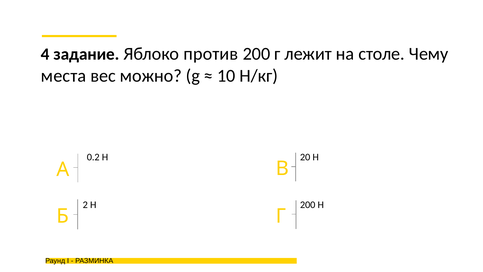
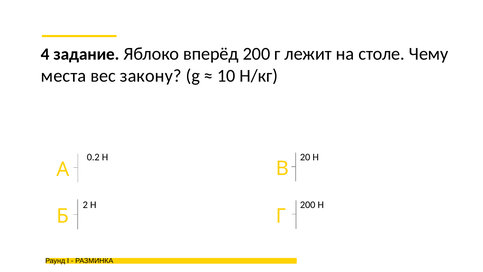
против: против -> вперёд
можно: можно -> закону
